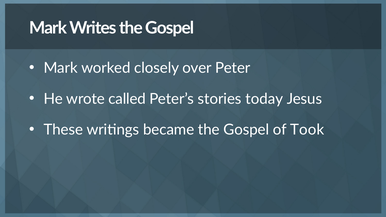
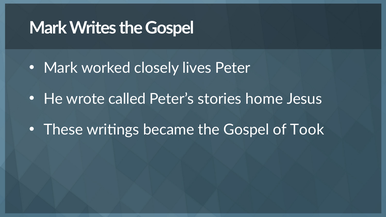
over: over -> lives
today: today -> home
